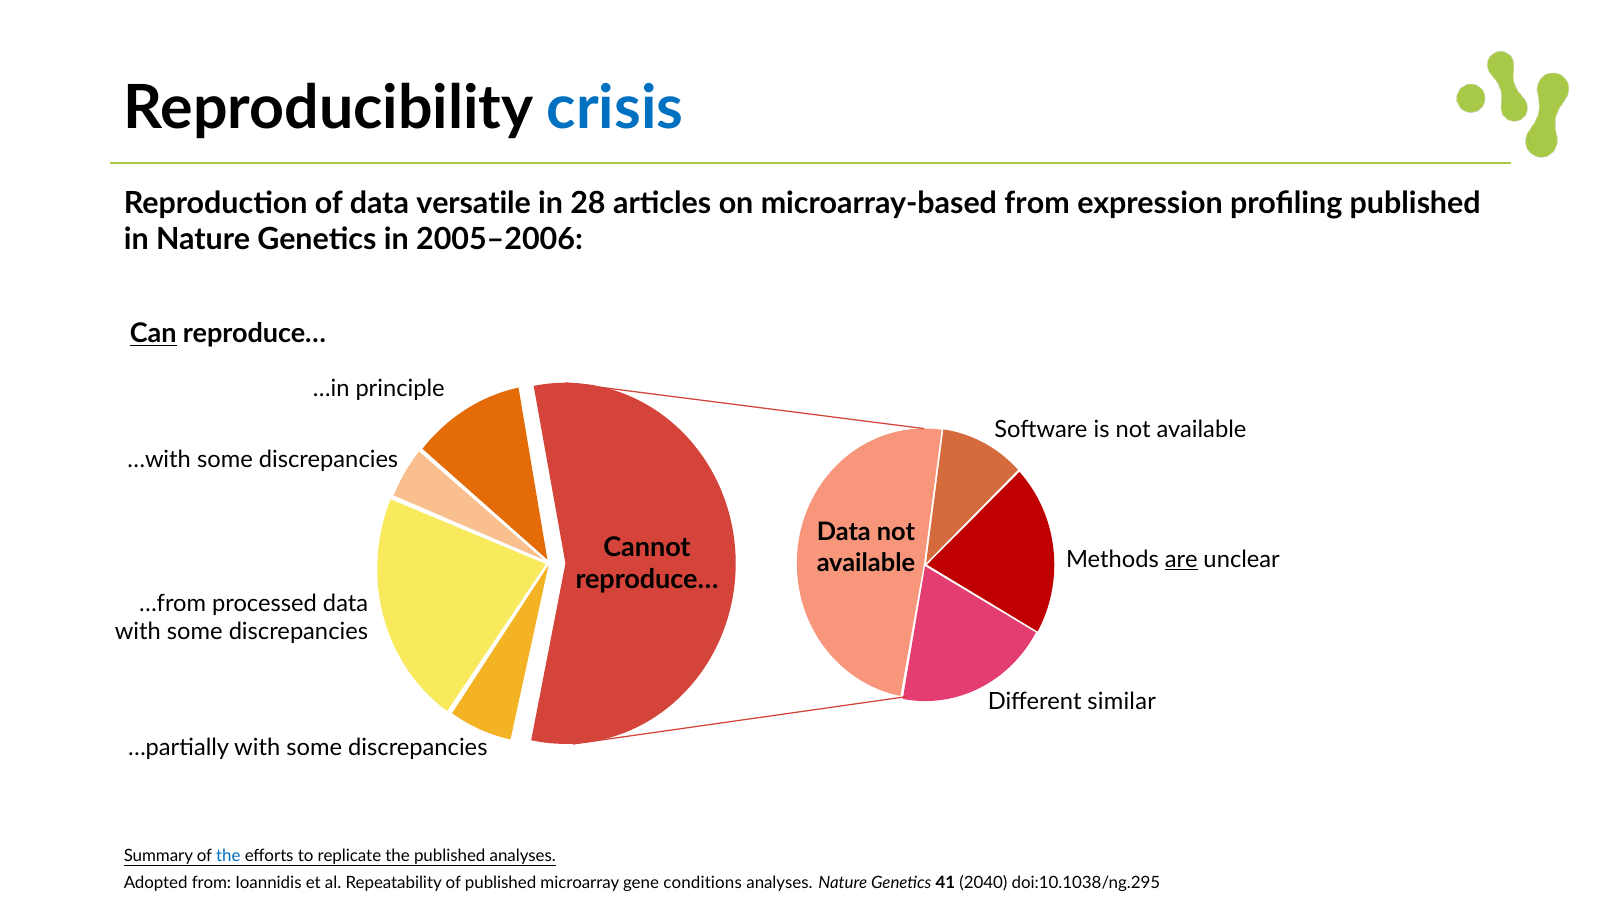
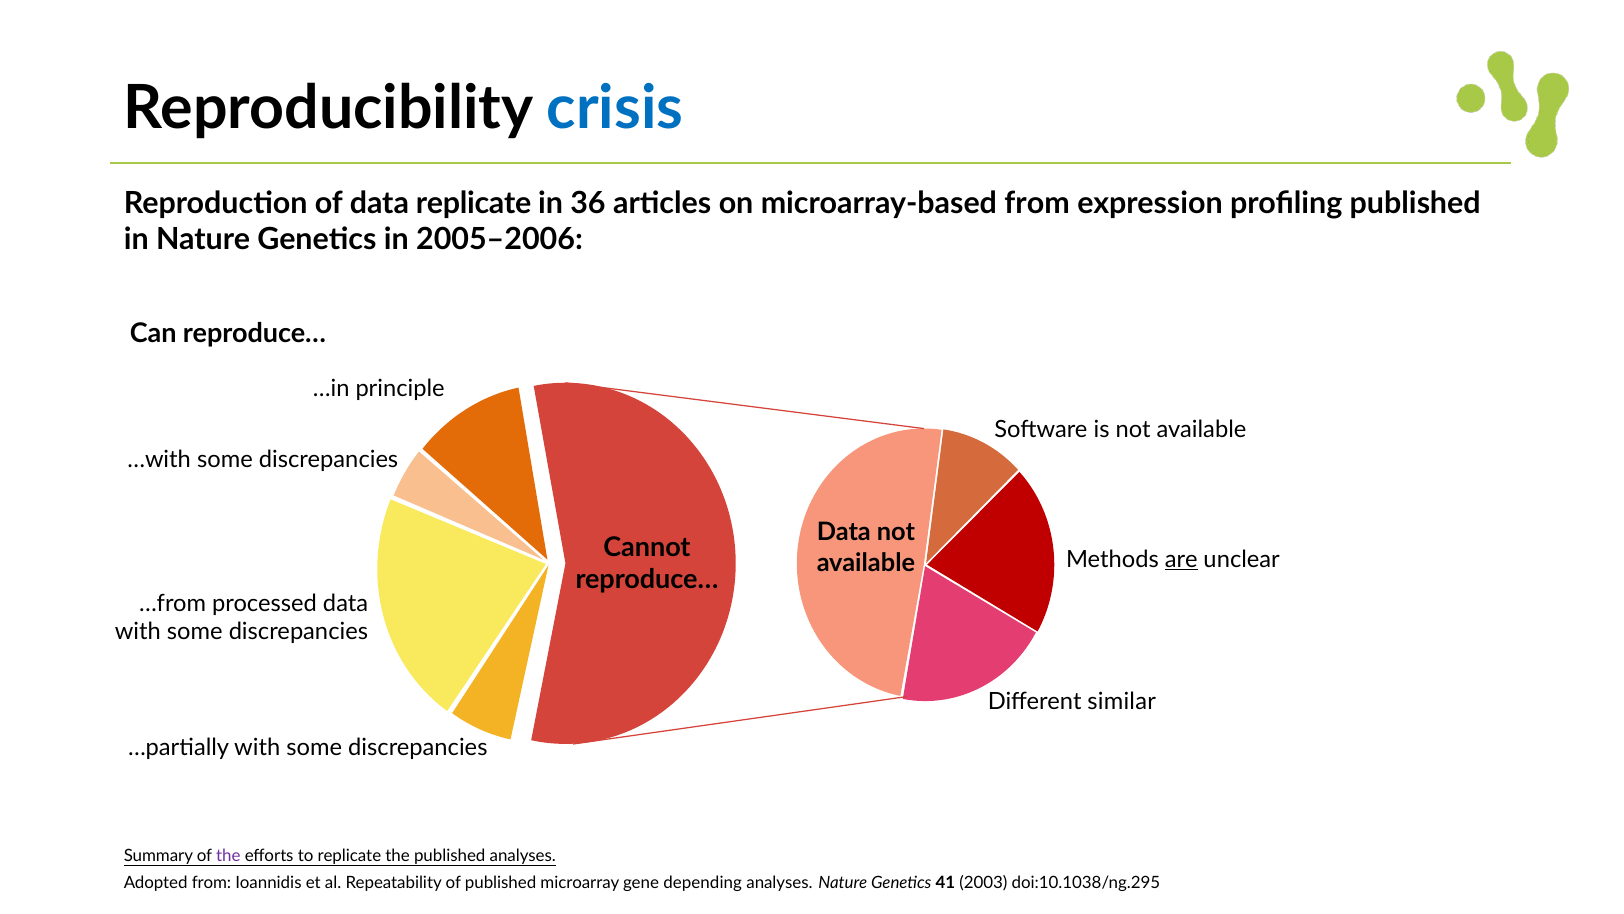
data versatile: versatile -> replicate
28: 28 -> 36
Can underline: present -> none
the at (228, 855) colour: blue -> purple
conditions: conditions -> depending
2040: 2040 -> 2003
